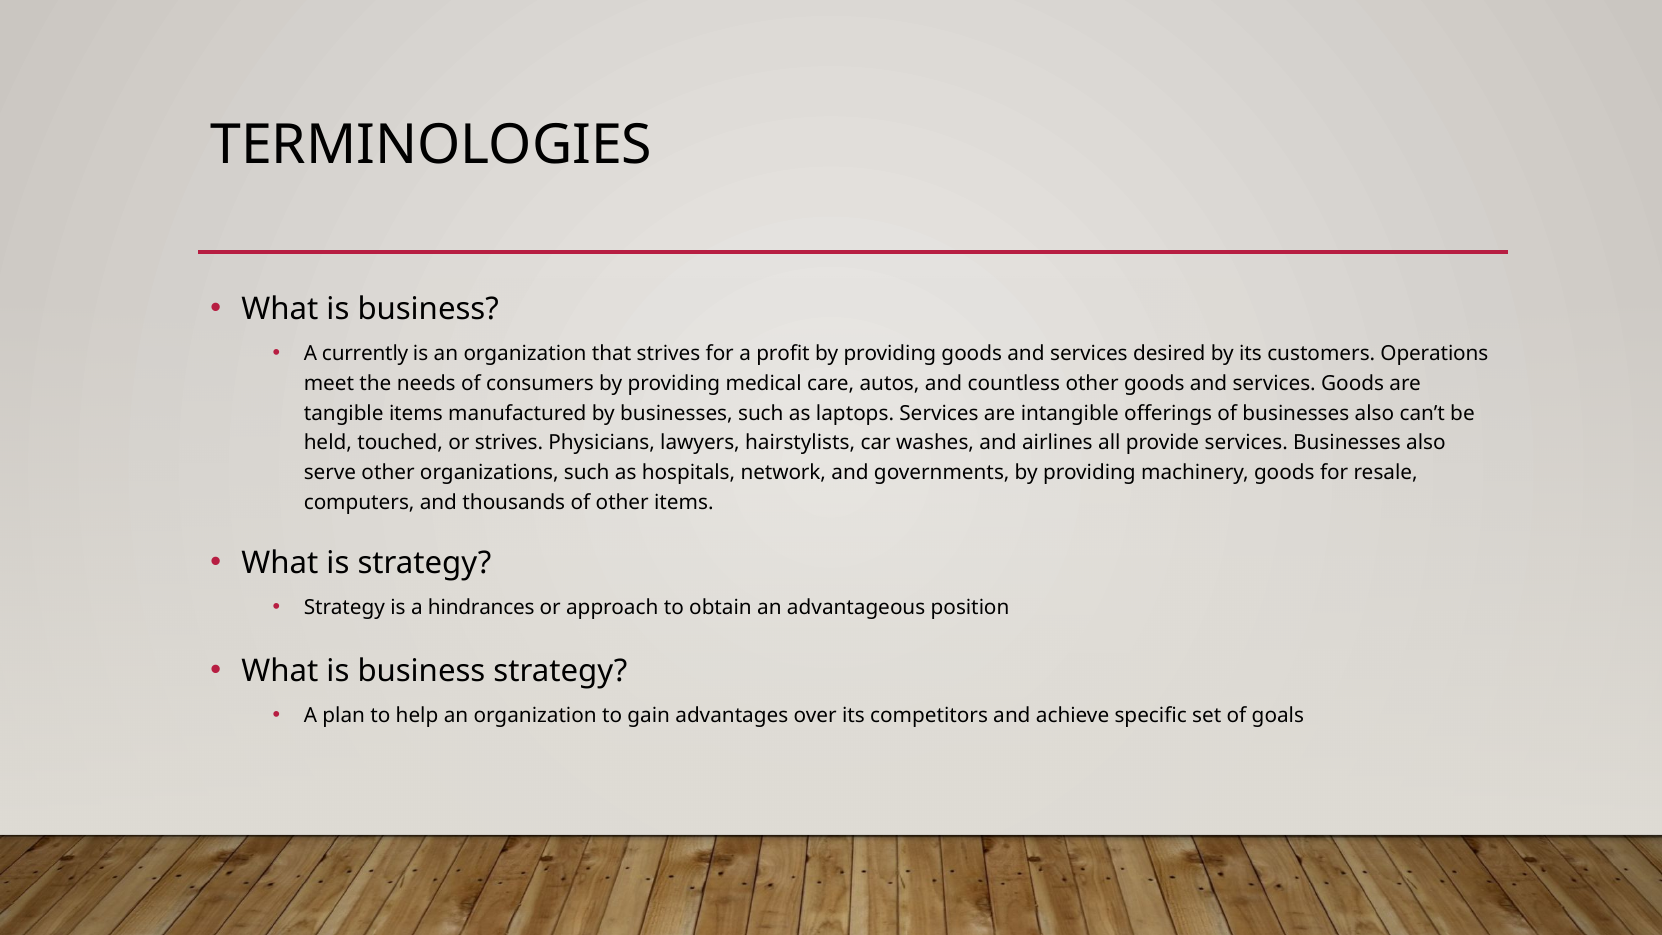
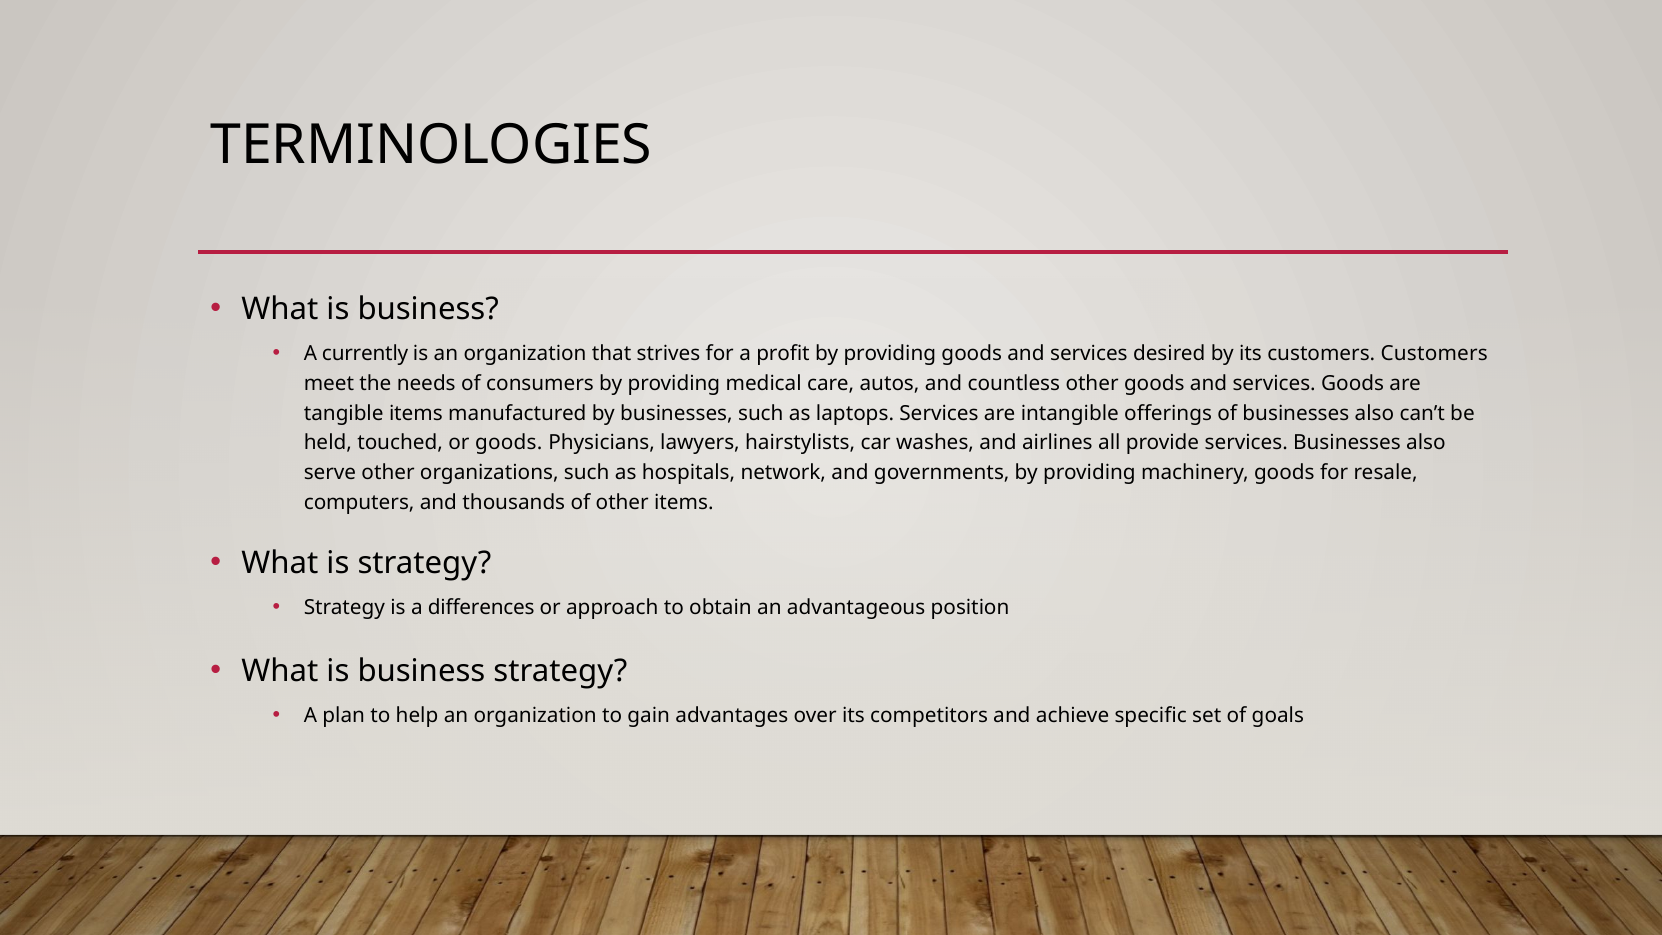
customers Operations: Operations -> Customers
or strives: strives -> goods
hindrances: hindrances -> differences
